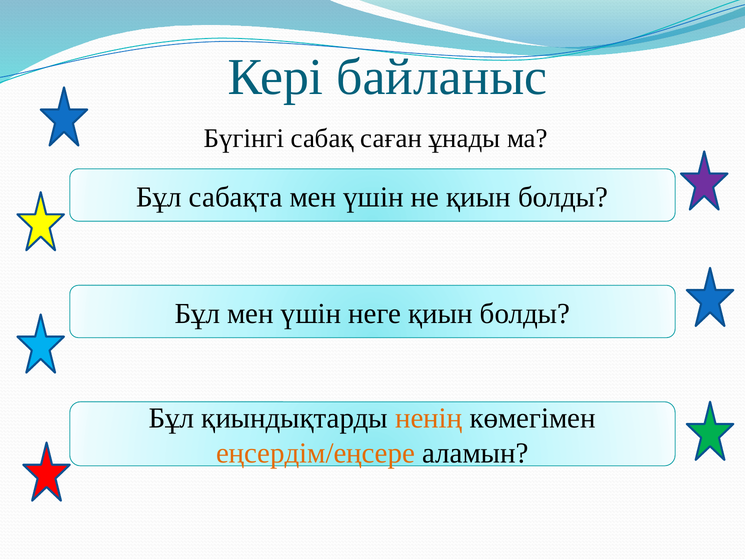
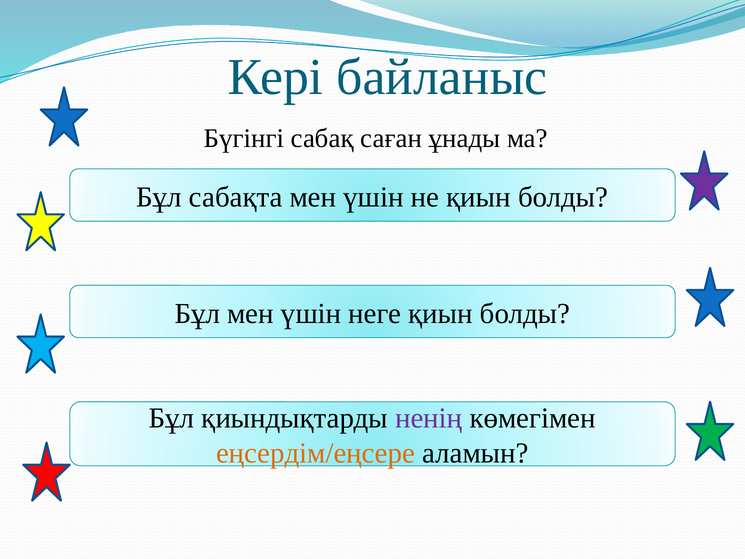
ненің colour: orange -> purple
